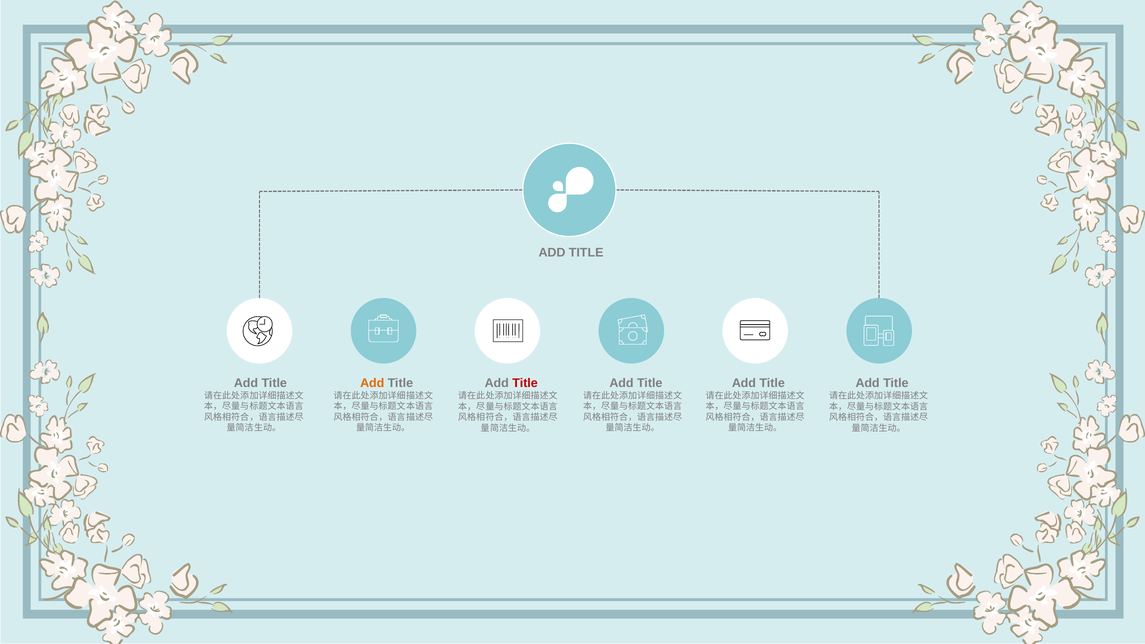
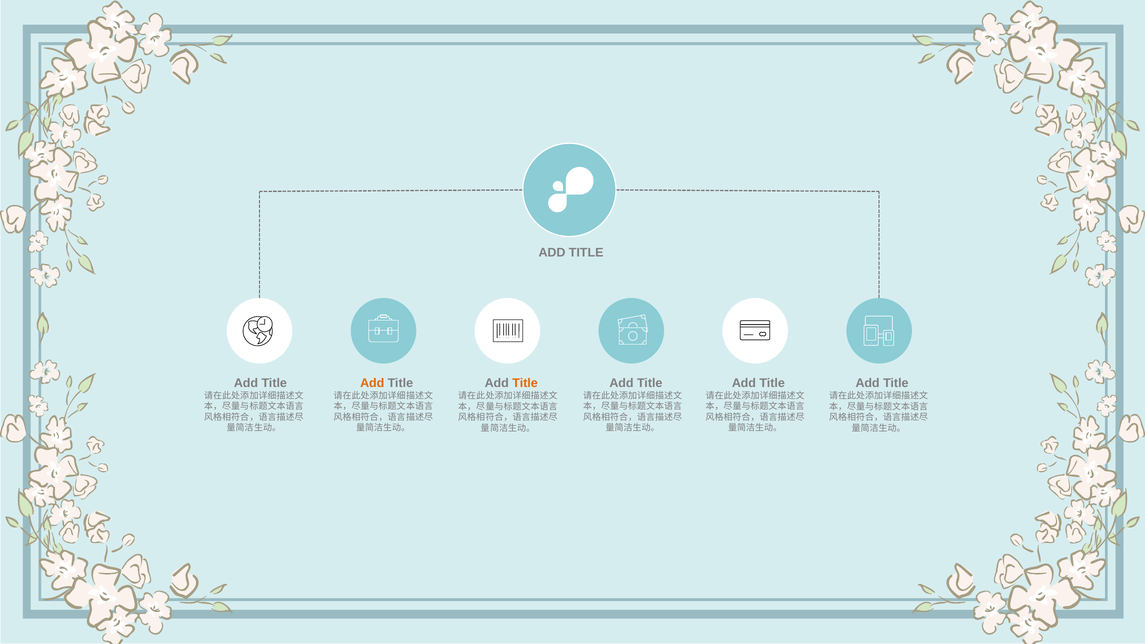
Title at (525, 383) colour: red -> orange
